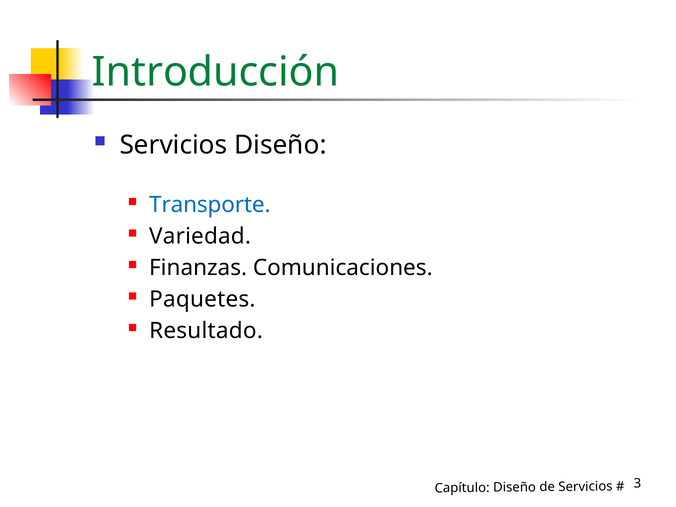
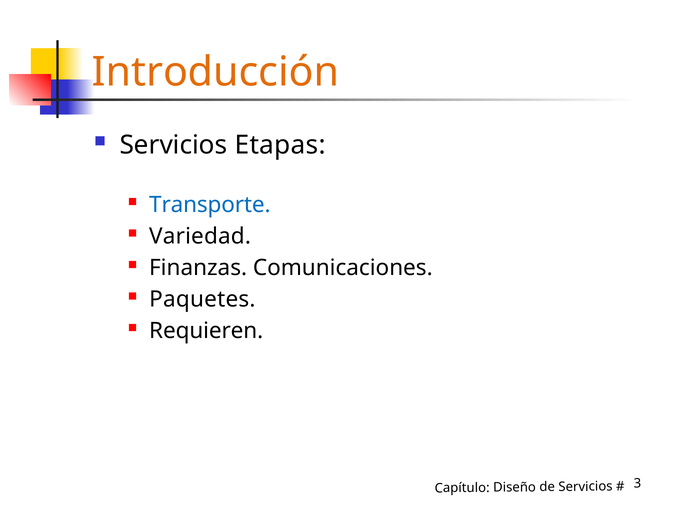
Introducción colour: green -> orange
Servicios Diseño: Diseño -> Etapas
Resultado: Resultado -> Requieren
